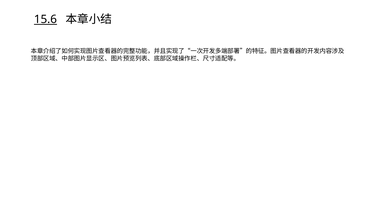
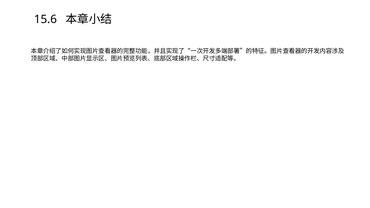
15.6 underline: present -> none
